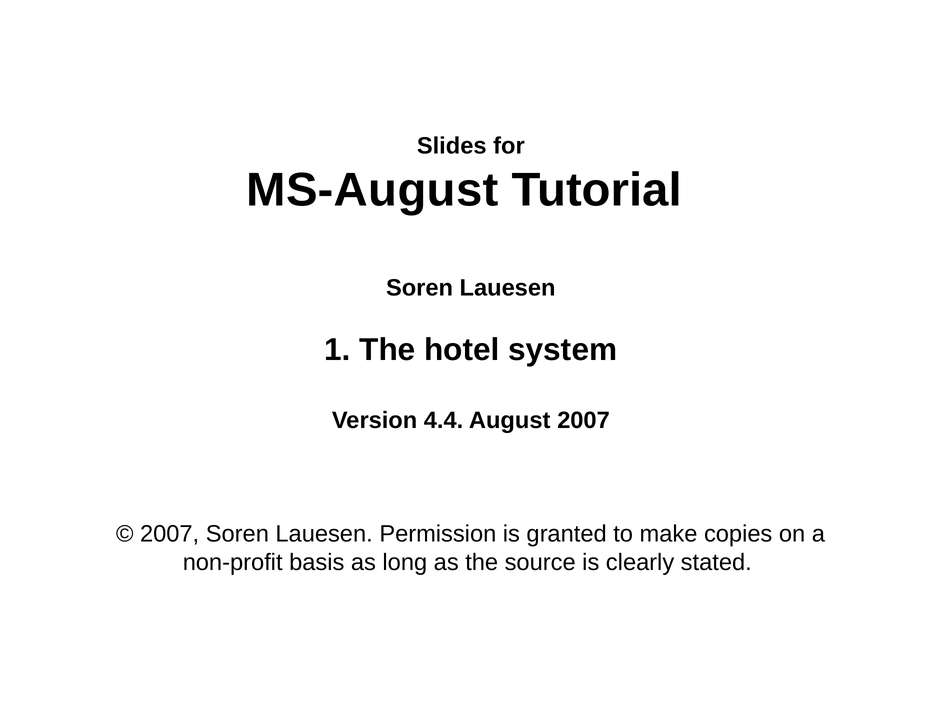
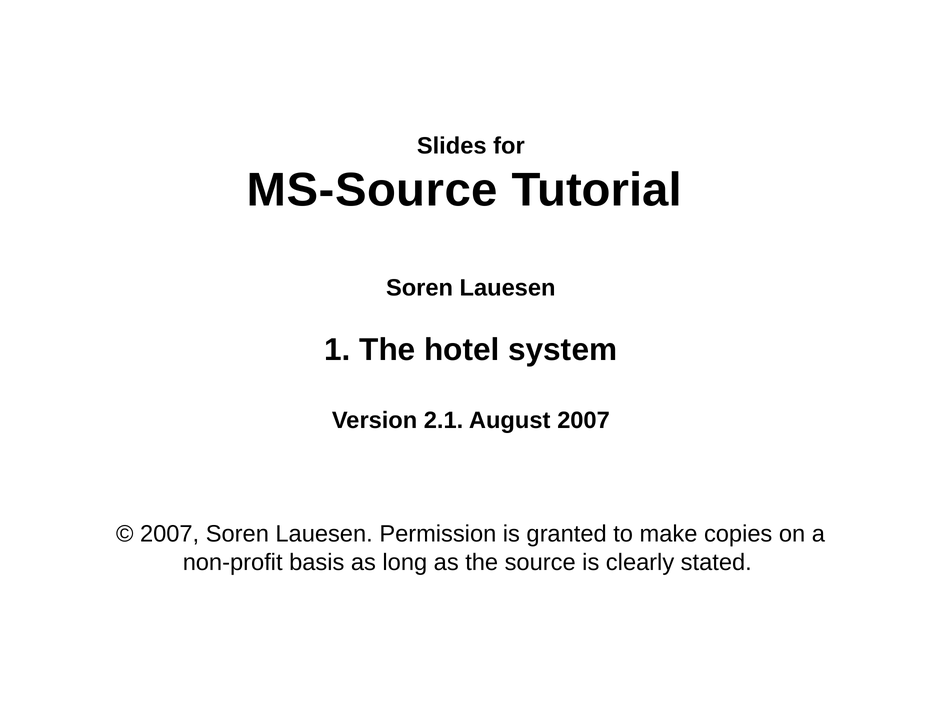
MS-August: MS-August -> MS-Source
4.4: 4.4 -> 2.1
